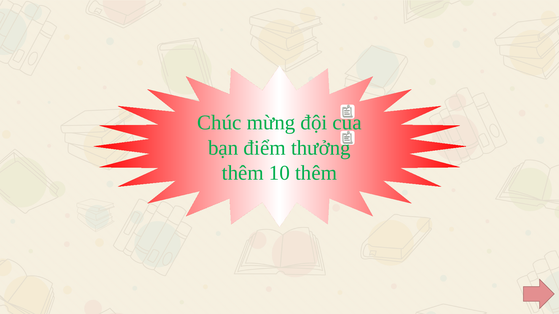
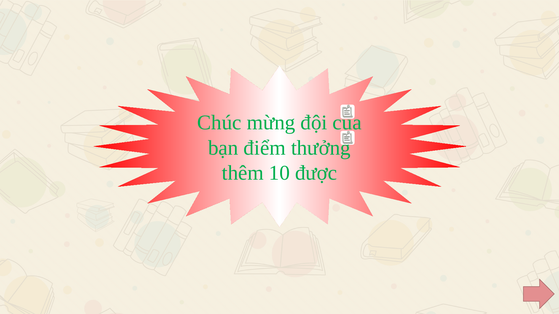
10 thêm: thêm -> được
